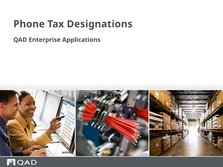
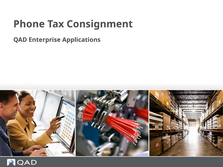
Designations: Designations -> Consignment
